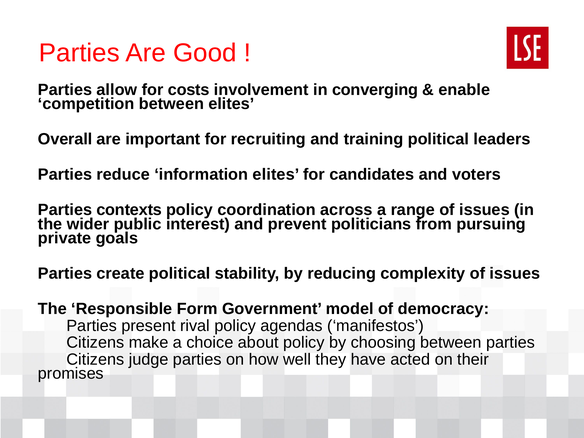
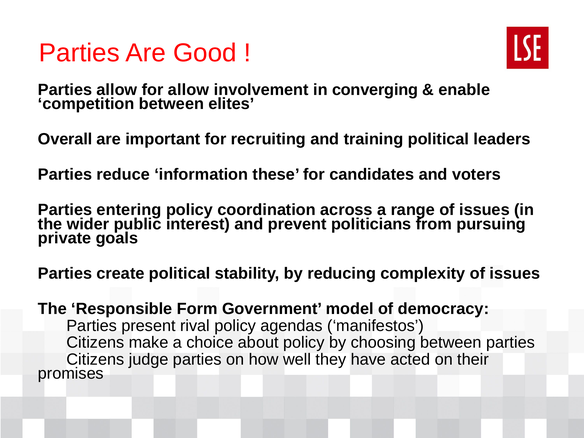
for costs: costs -> allow
information elites: elites -> these
contexts: contexts -> entering
